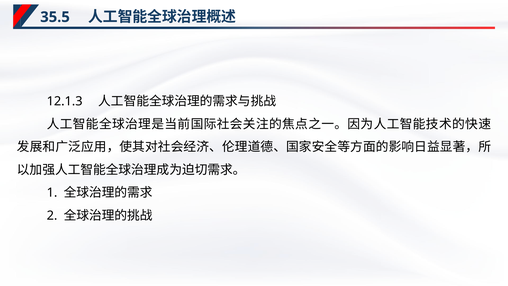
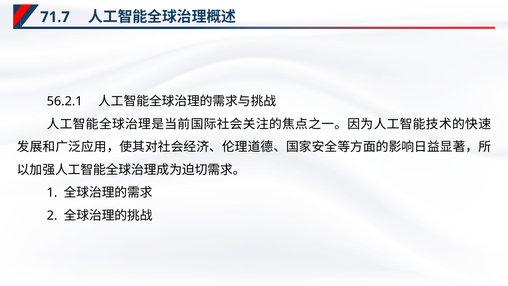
35.5: 35.5 -> 71.7
12.1.3: 12.1.3 -> 56.2.1
